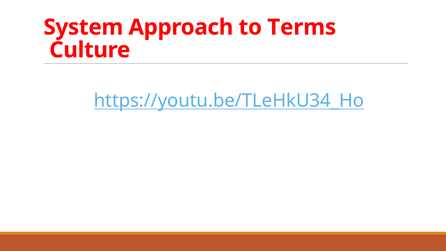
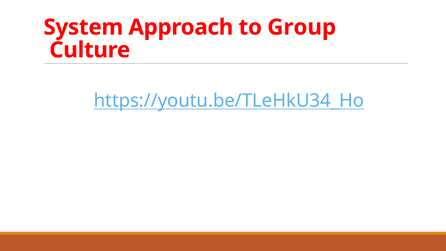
Terms: Terms -> Group
